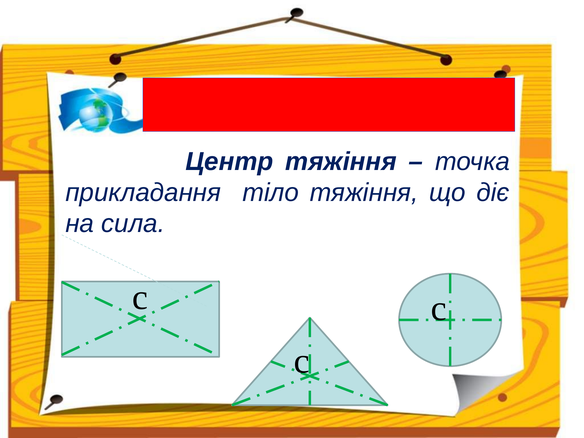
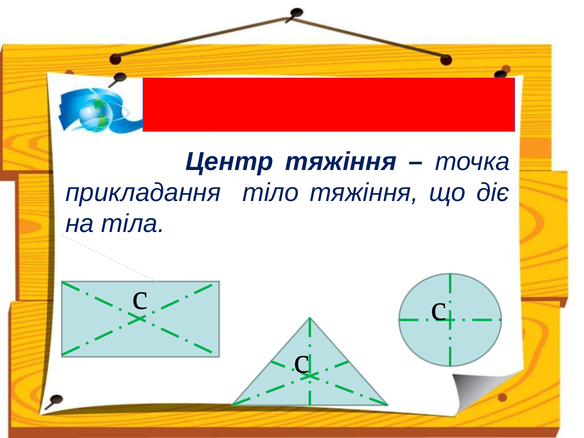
сила: сила -> тіла
